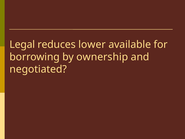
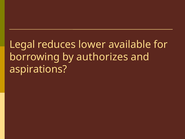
ownership: ownership -> authorizes
negotiated: negotiated -> aspirations
